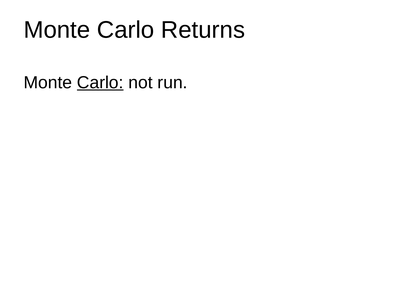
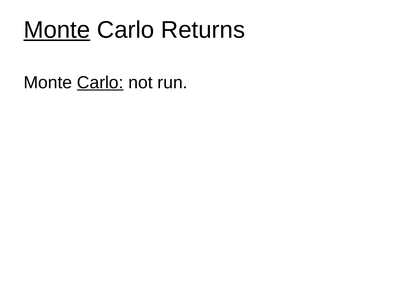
Monte at (57, 30) underline: none -> present
